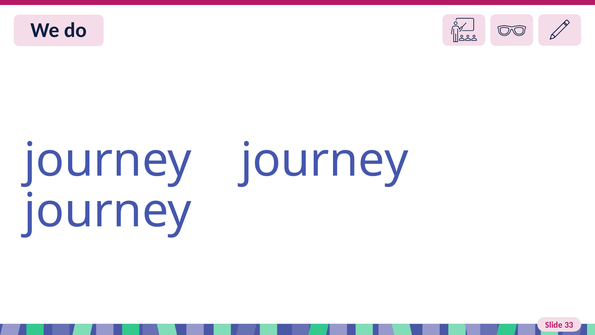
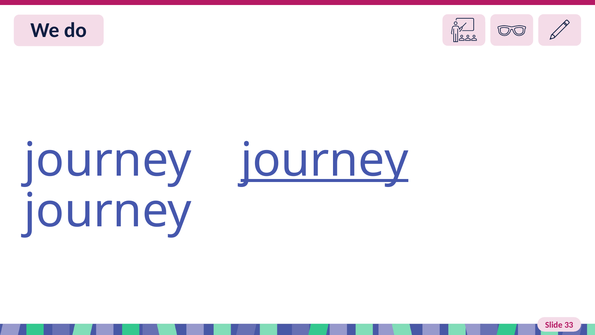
journey at (325, 160) underline: none -> present
